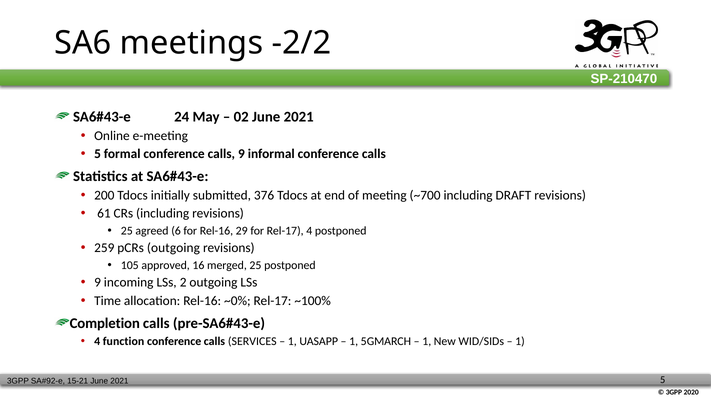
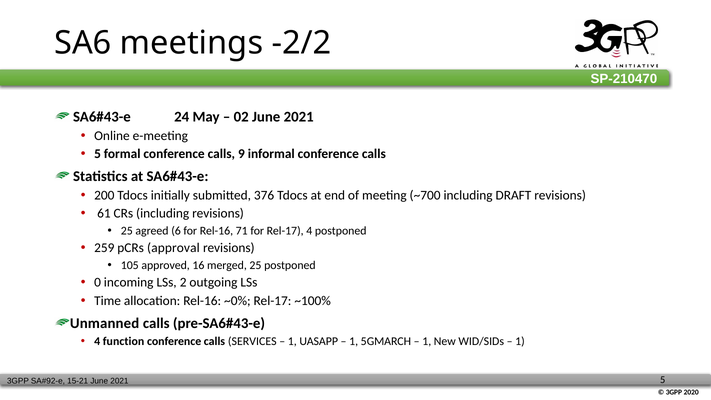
29: 29 -> 71
pCRs outgoing: outgoing -> approval
9 at (98, 283): 9 -> 0
Completion: Completion -> Unmanned
